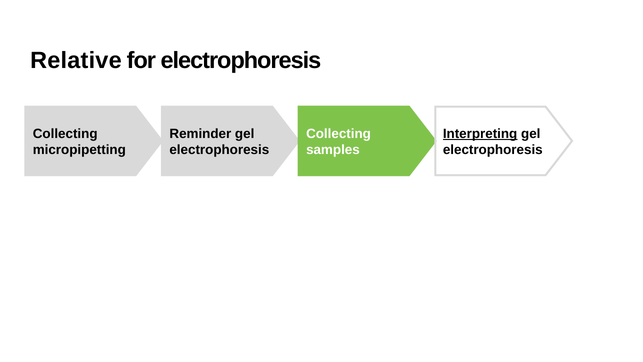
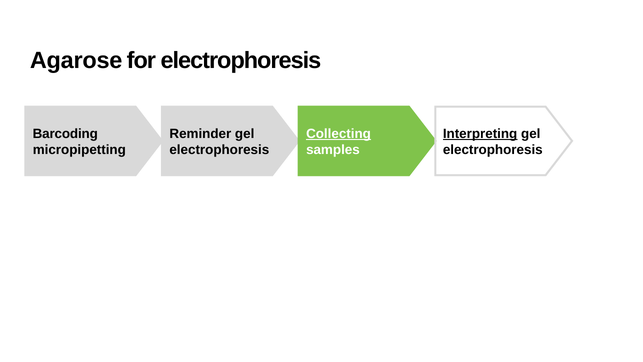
Relative: Relative -> Agarose
Collecting at (65, 133): Collecting -> Barcoding
Collecting at (339, 133) underline: none -> present
